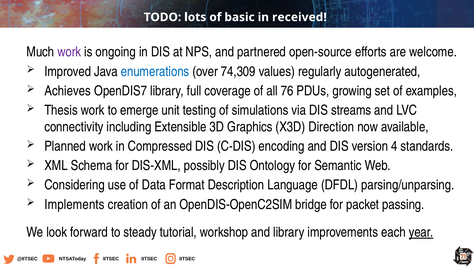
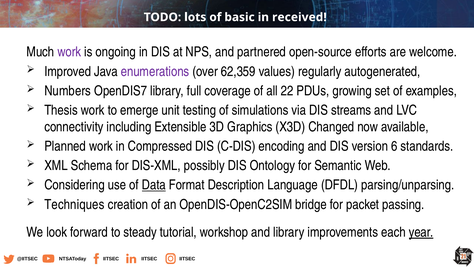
enumerations colour: blue -> purple
74,309: 74,309 -> 62,359
Achieves: Achieves -> Numbers
76: 76 -> 22
Direction: Direction -> Changed
4: 4 -> 6
Data underline: none -> present
Implements: Implements -> Techniques
